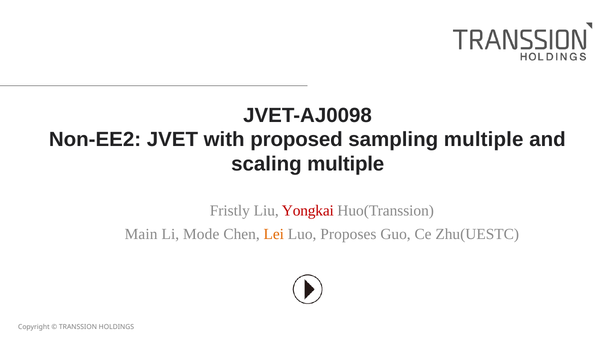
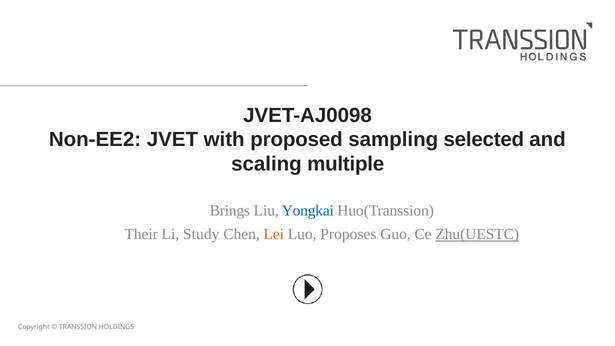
sampling multiple: multiple -> selected
Fristly: Fristly -> Brings
Yongkai colour: red -> blue
Main: Main -> Their
Mode: Mode -> Study
Zhu(UESTC underline: none -> present
